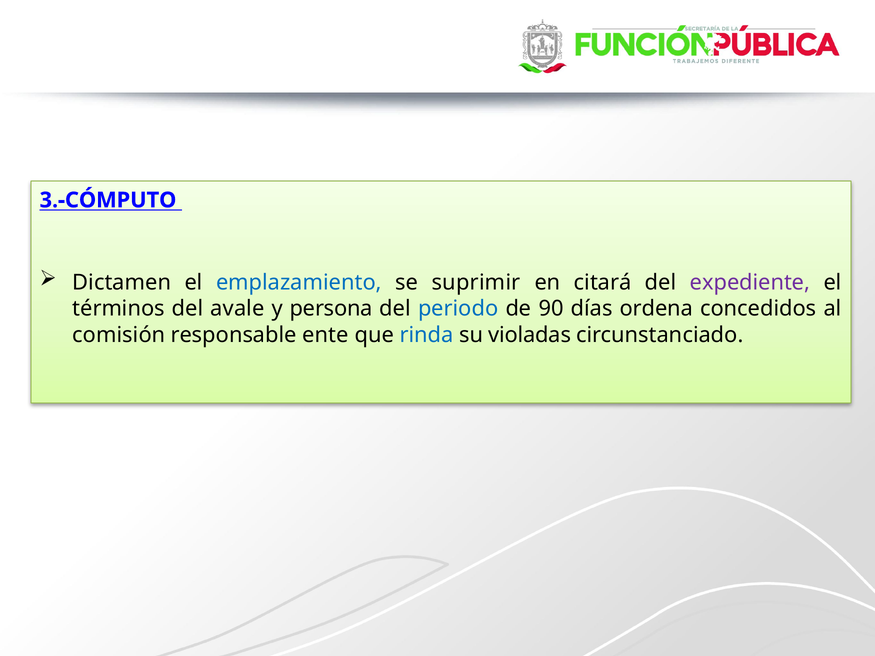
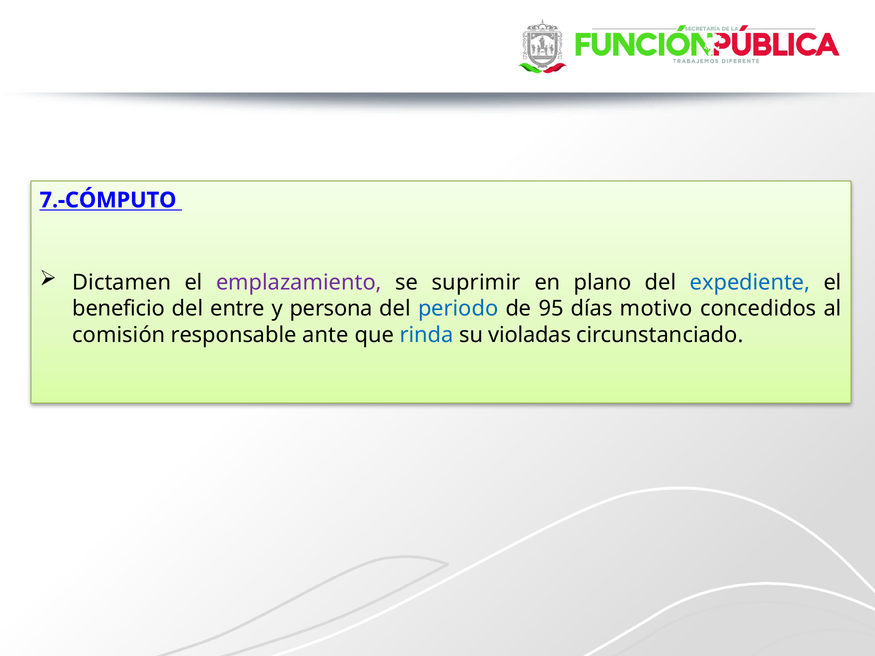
3.-CÓMPUTO: 3.-CÓMPUTO -> 7.-CÓMPUTO
emplazamiento colour: blue -> purple
citará: citará -> plano
expediente colour: purple -> blue
términos: términos -> beneficio
avale: avale -> entre
90: 90 -> 95
ordena: ordena -> motivo
ente: ente -> ante
